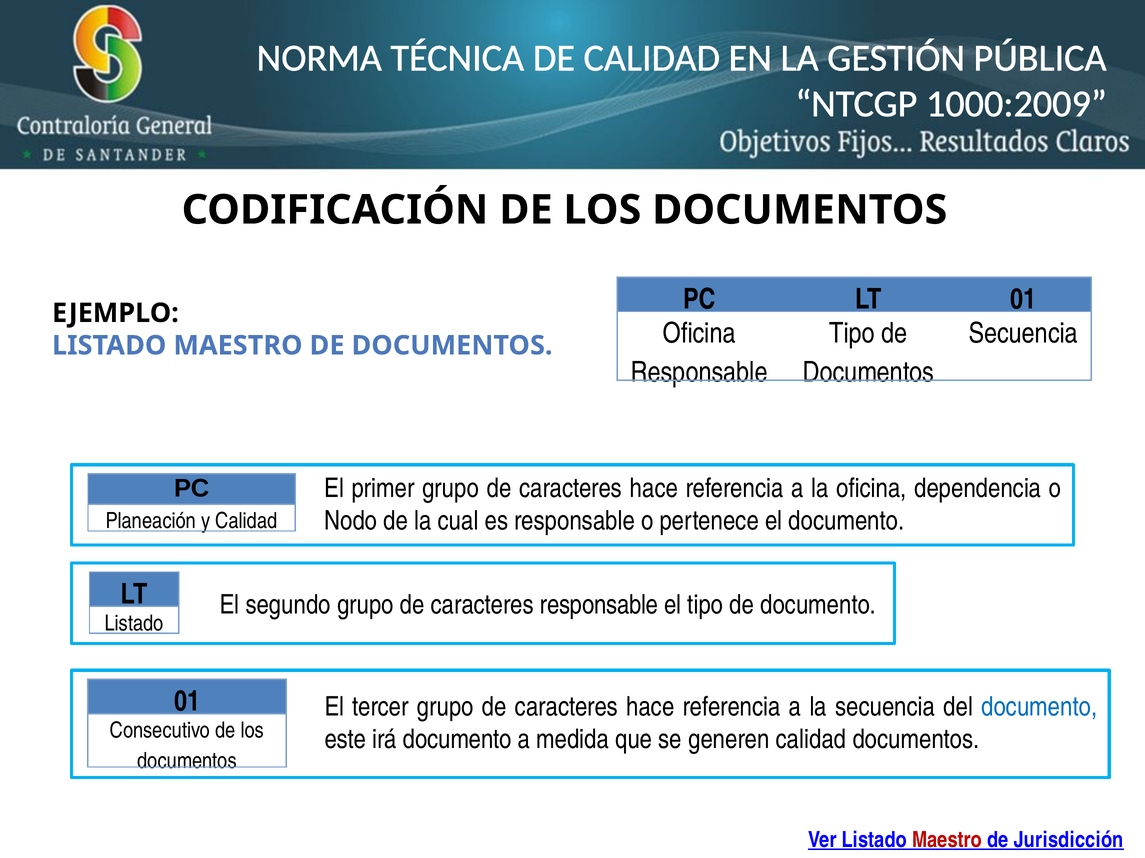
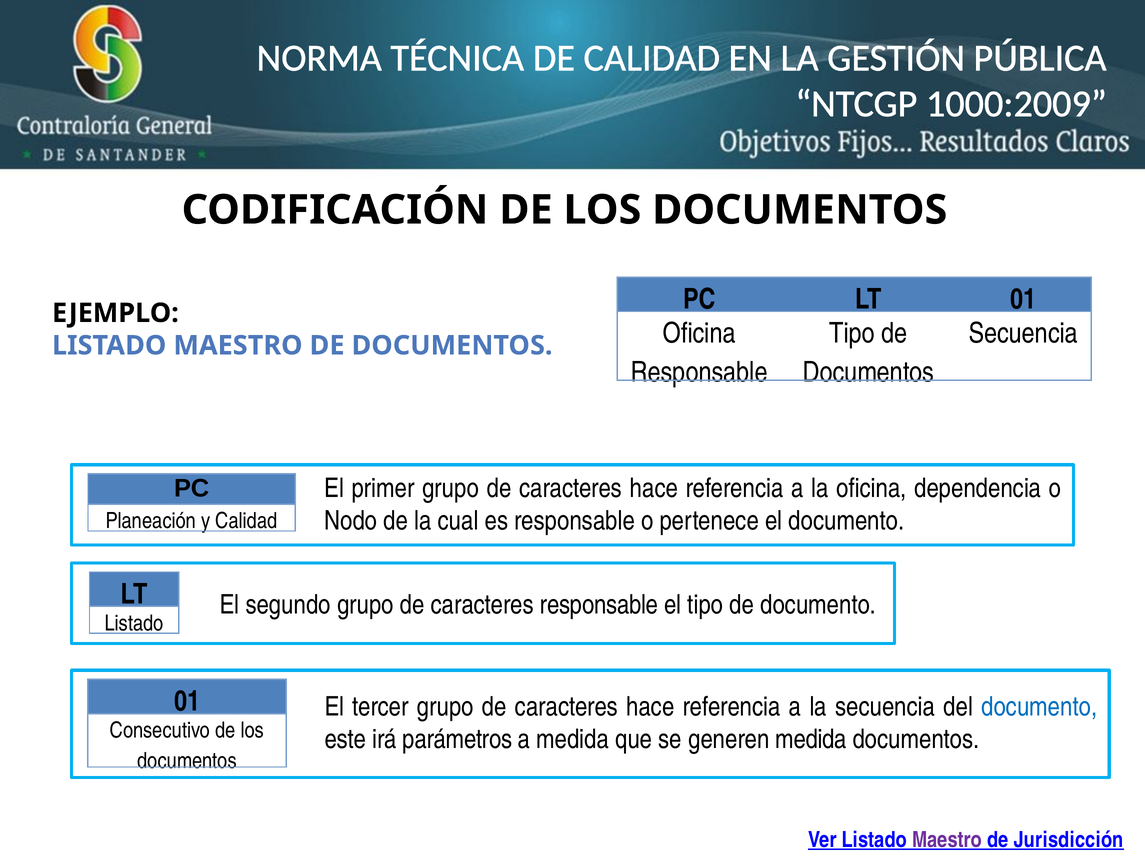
irá documento: documento -> parámetros
generen calidad: calidad -> medida
Maestro at (947, 841) colour: red -> purple
